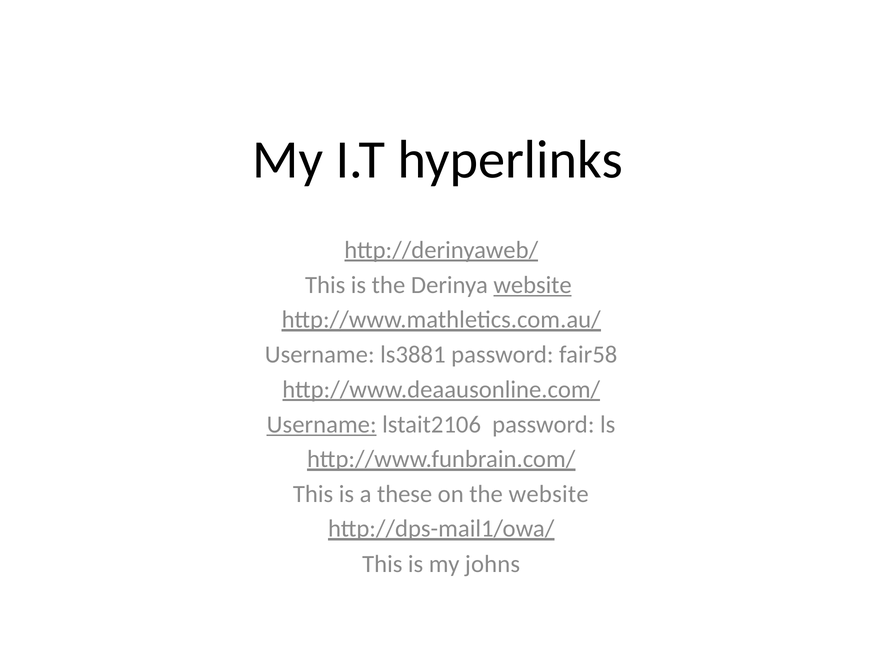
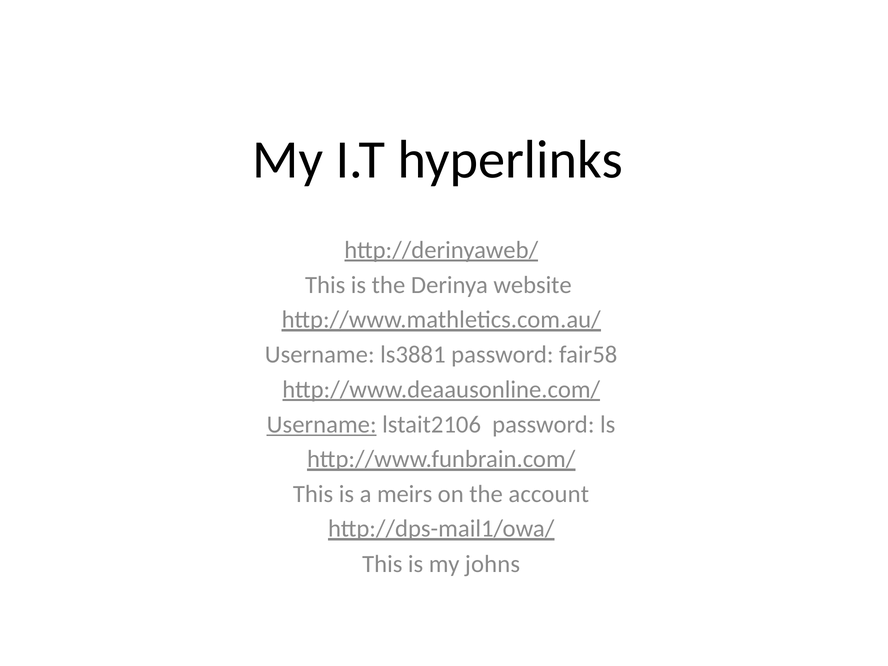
website at (533, 285) underline: present -> none
these: these -> meirs
the website: website -> account
